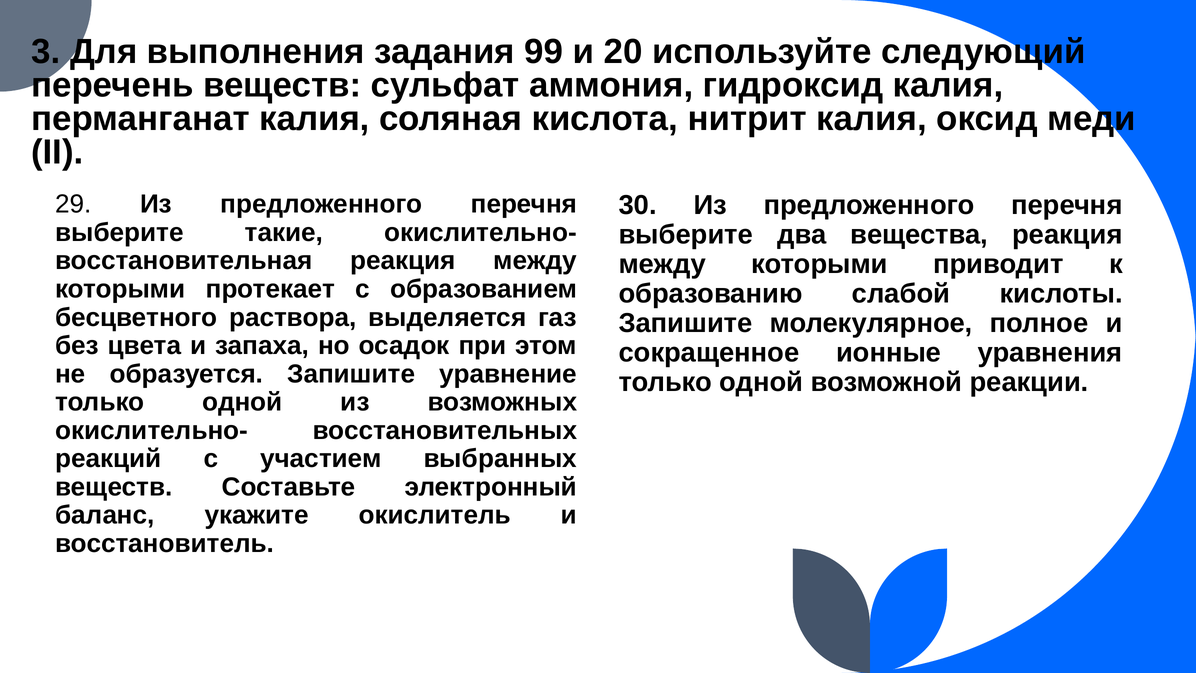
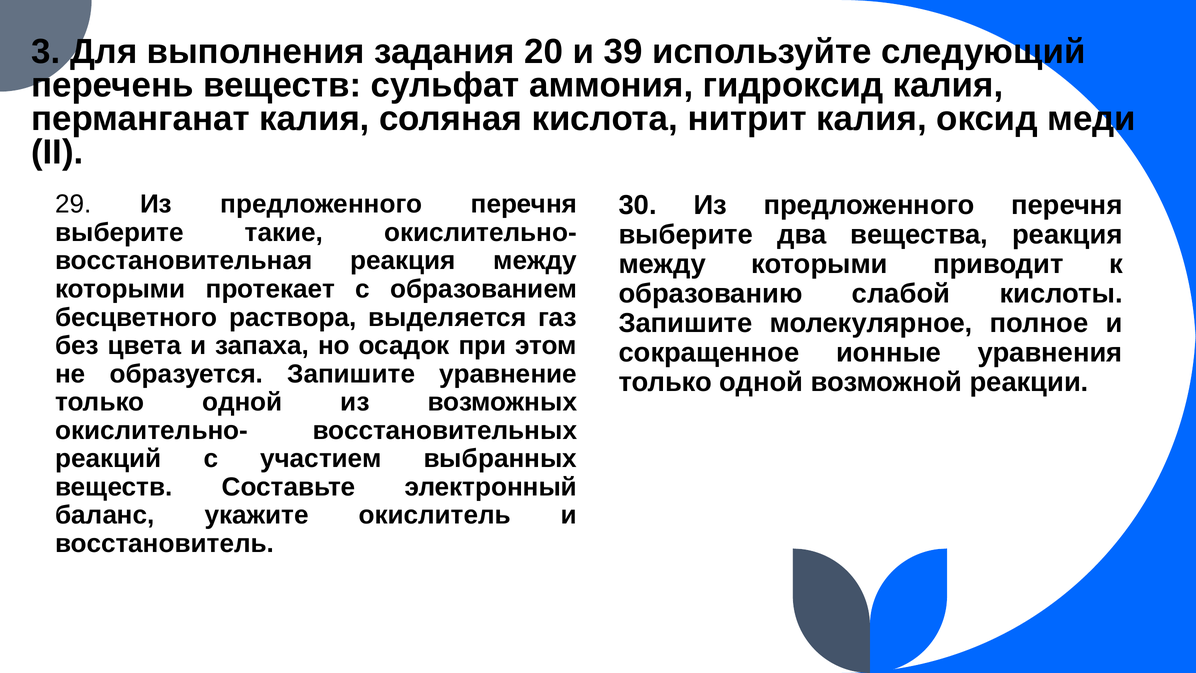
99: 99 -> 20
20: 20 -> 39
